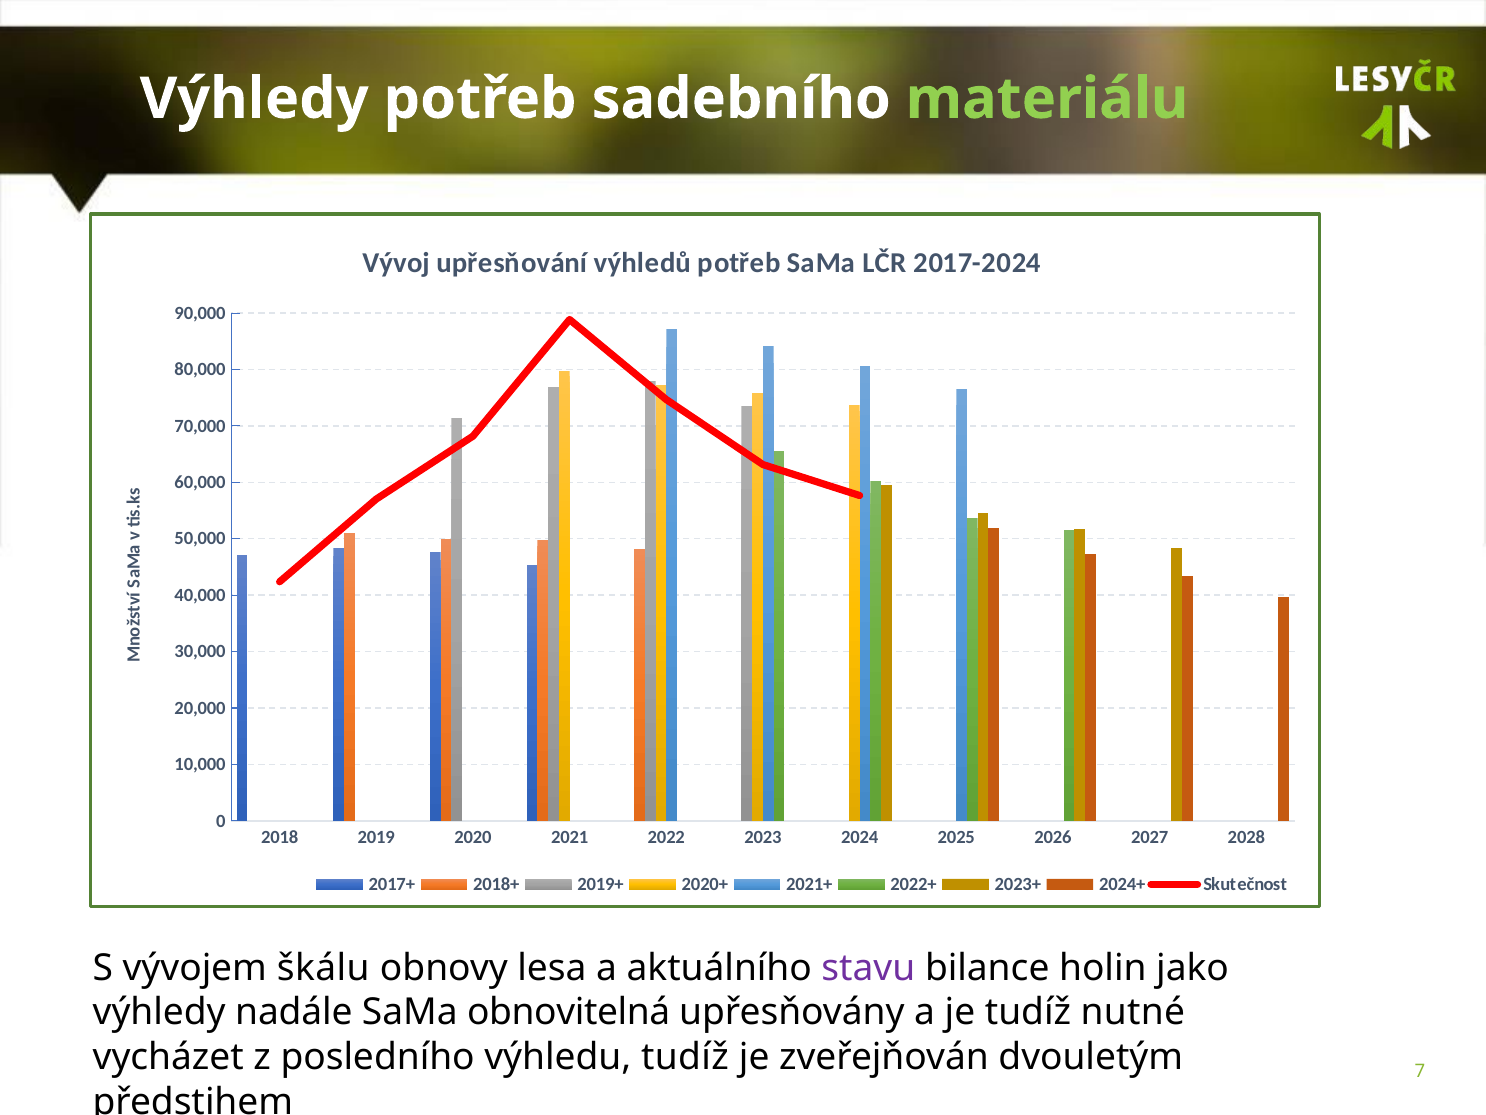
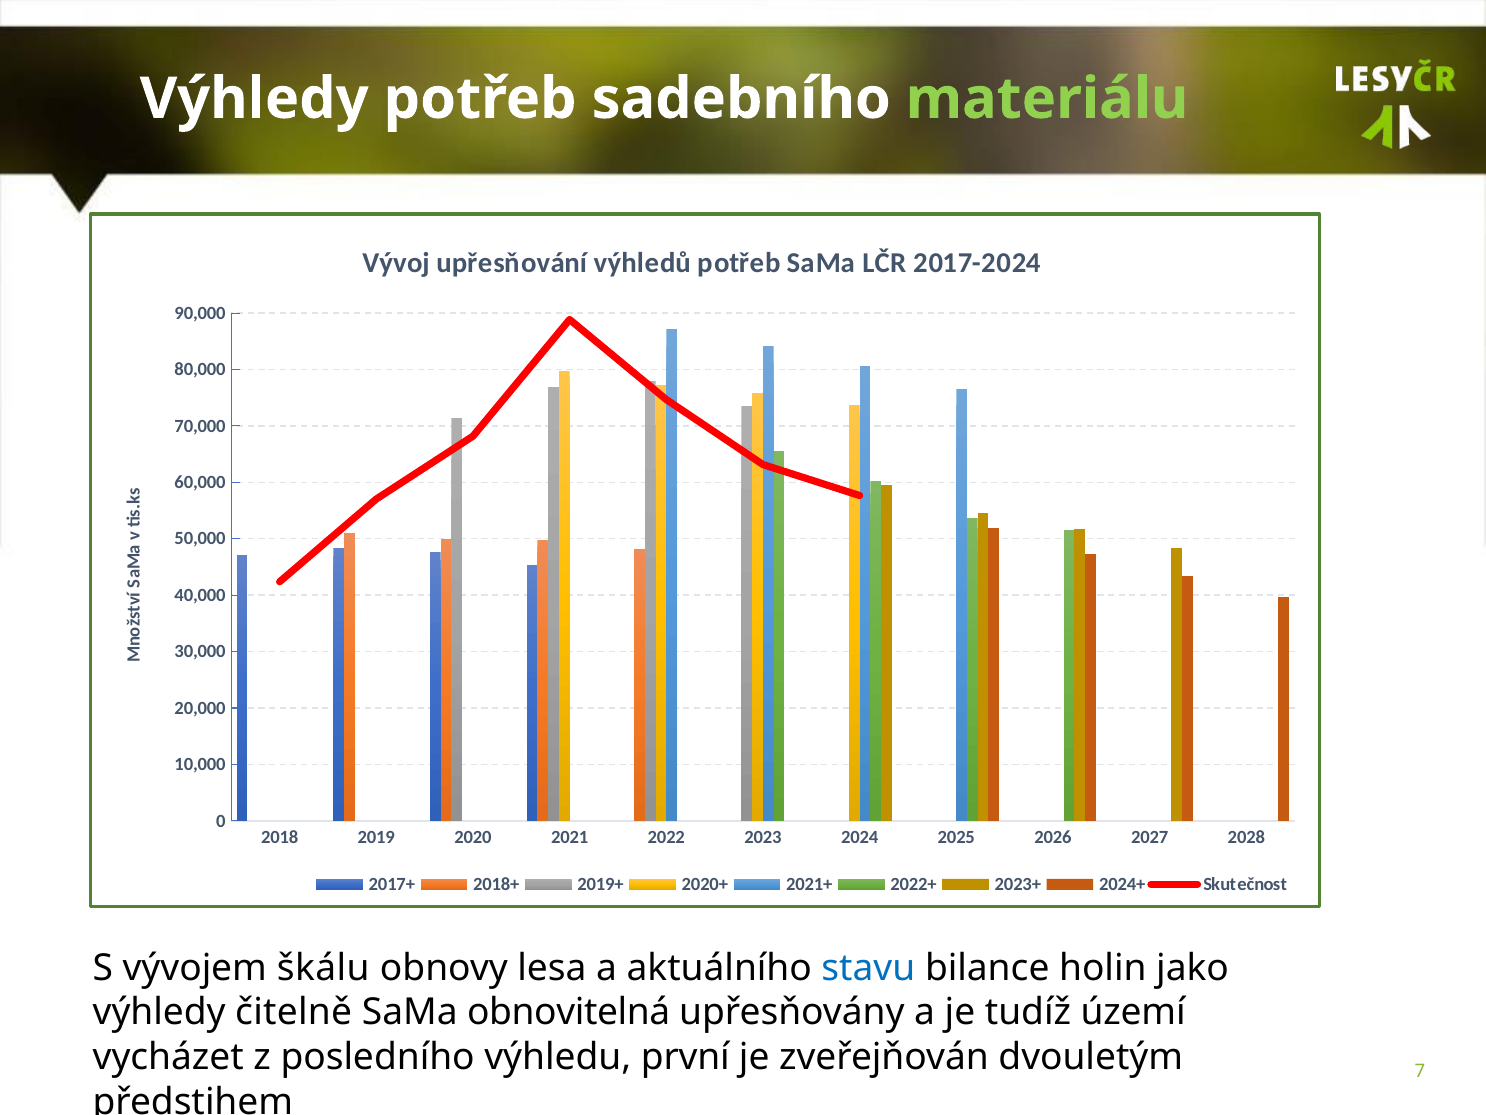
stavu colour: purple -> blue
nadále: nadále -> čitelně
nutné: nutné -> území
výhledu tudíž: tudíž -> první
